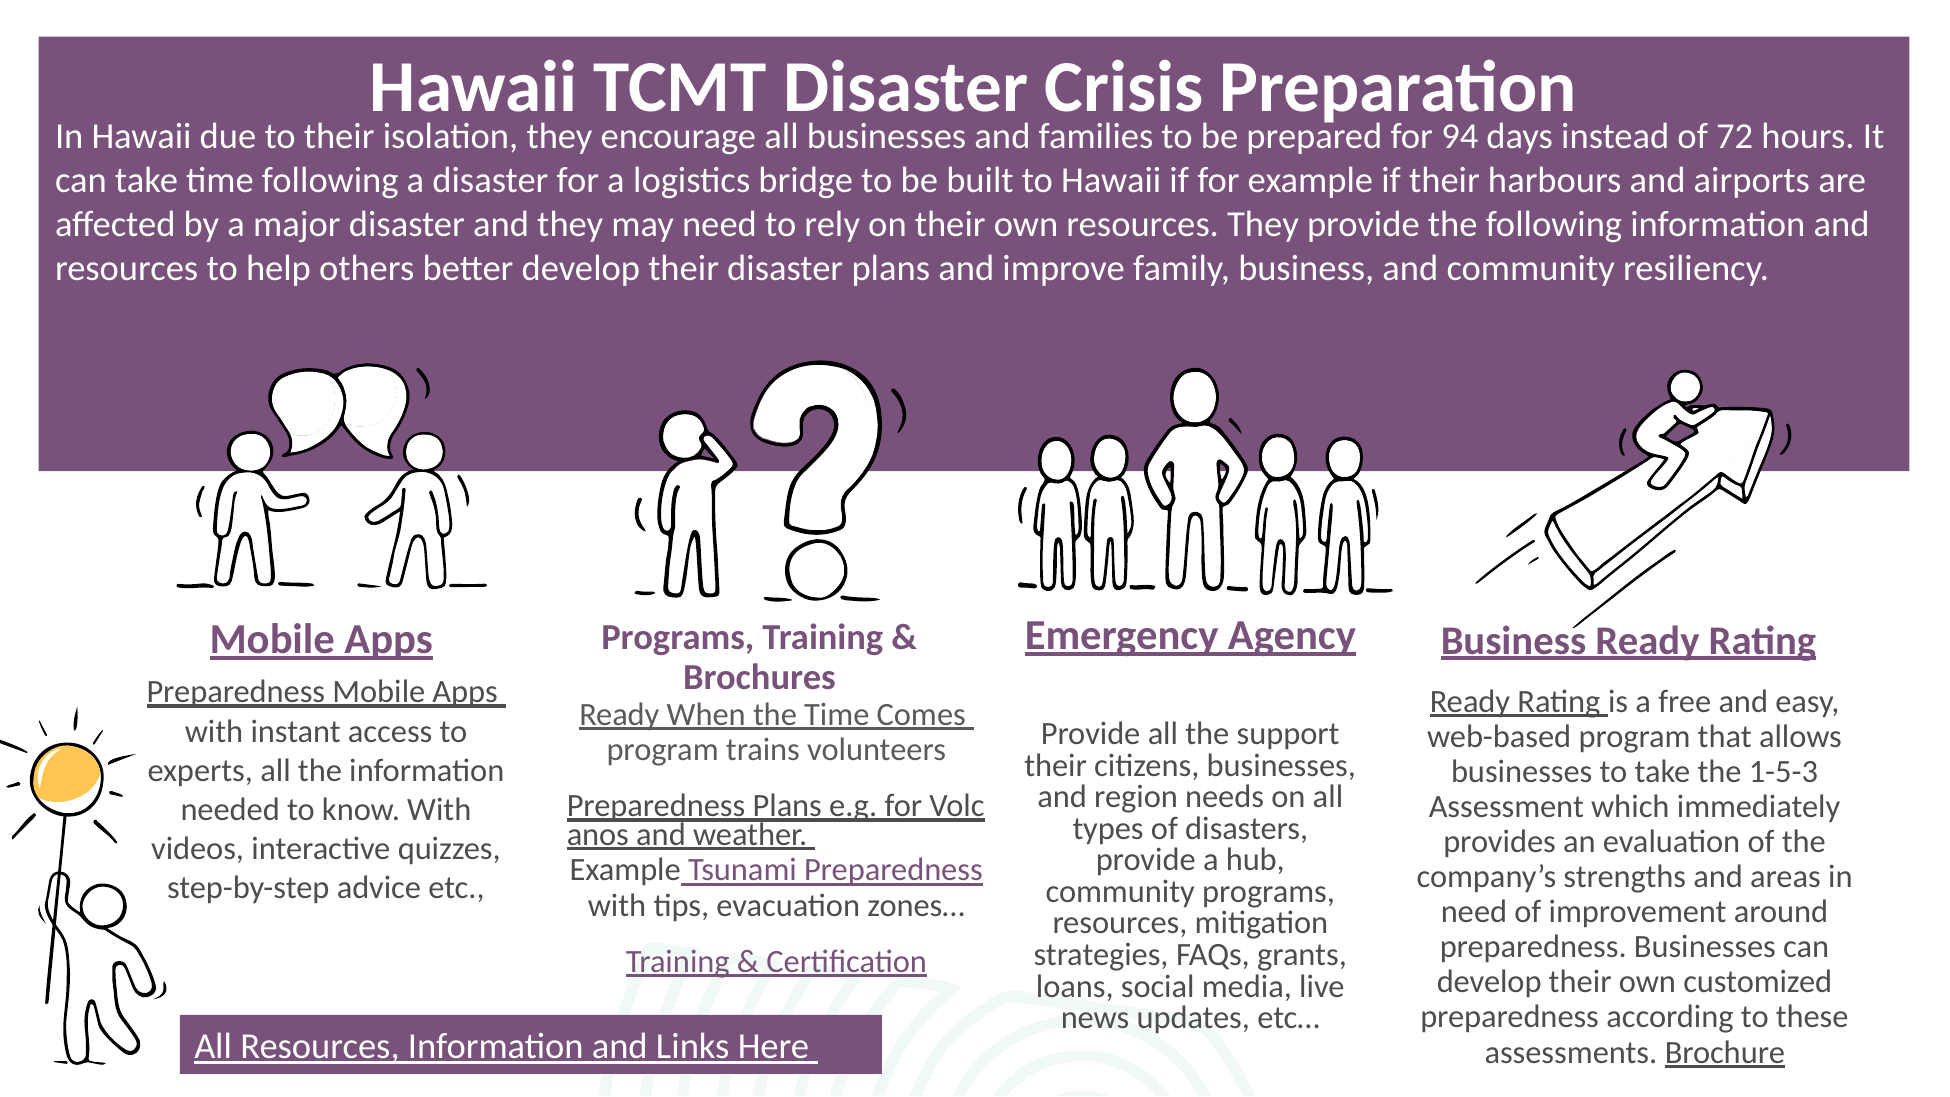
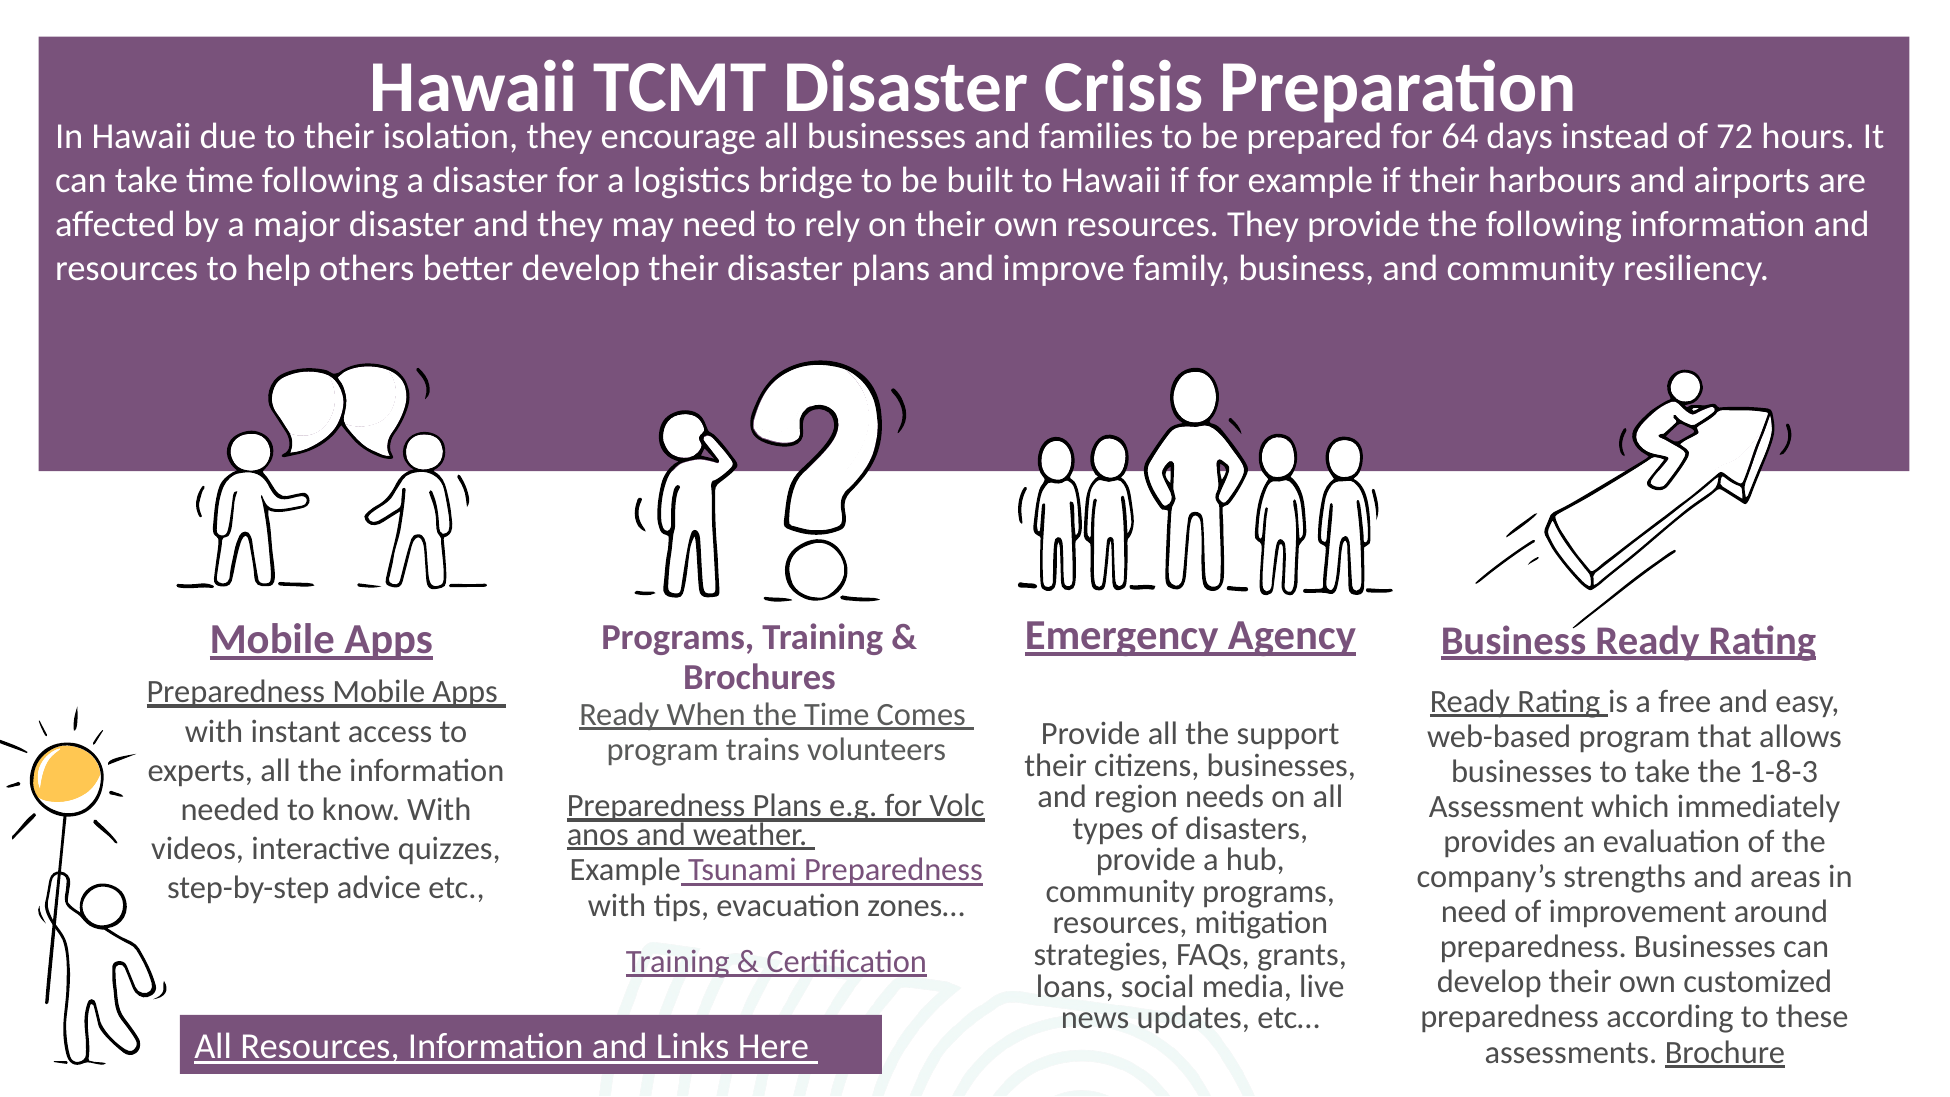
94: 94 -> 64
1-5-3: 1-5-3 -> 1-8-3
